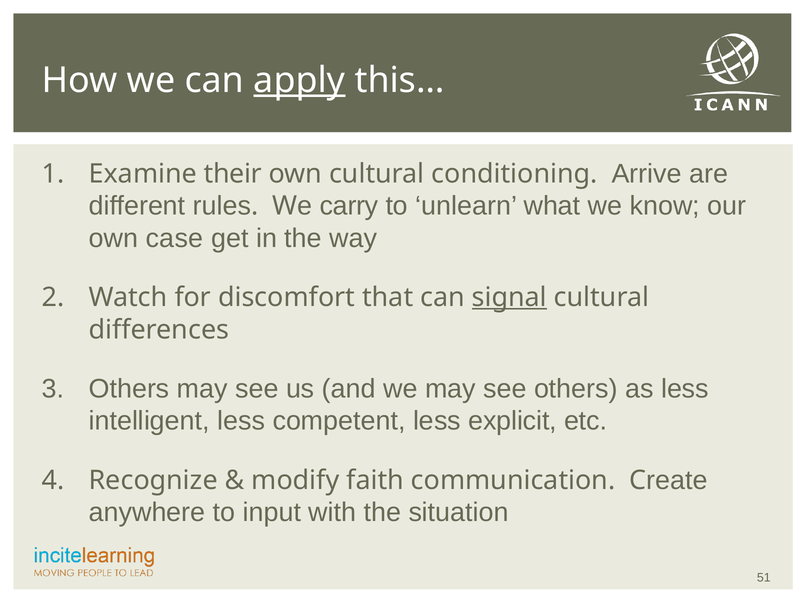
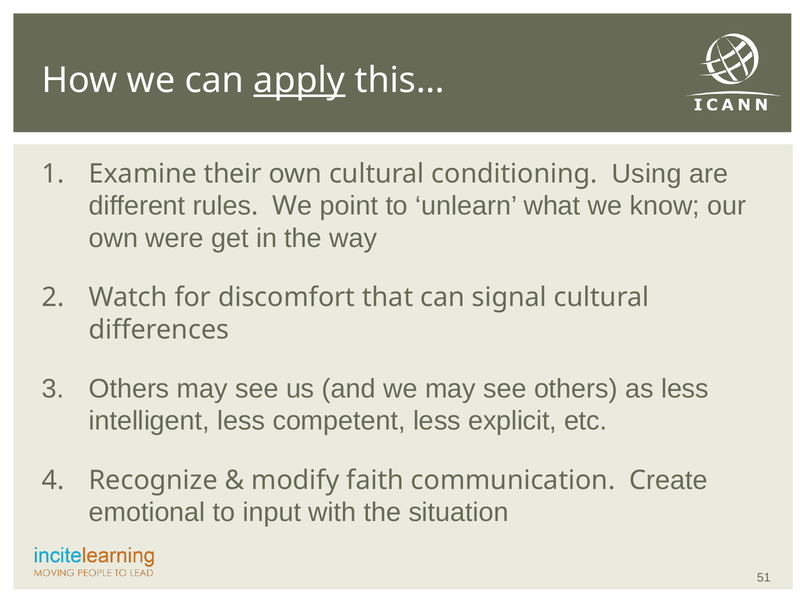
Arrive: Arrive -> Using
carry: carry -> point
case: case -> were
signal underline: present -> none
anywhere: anywhere -> emotional
